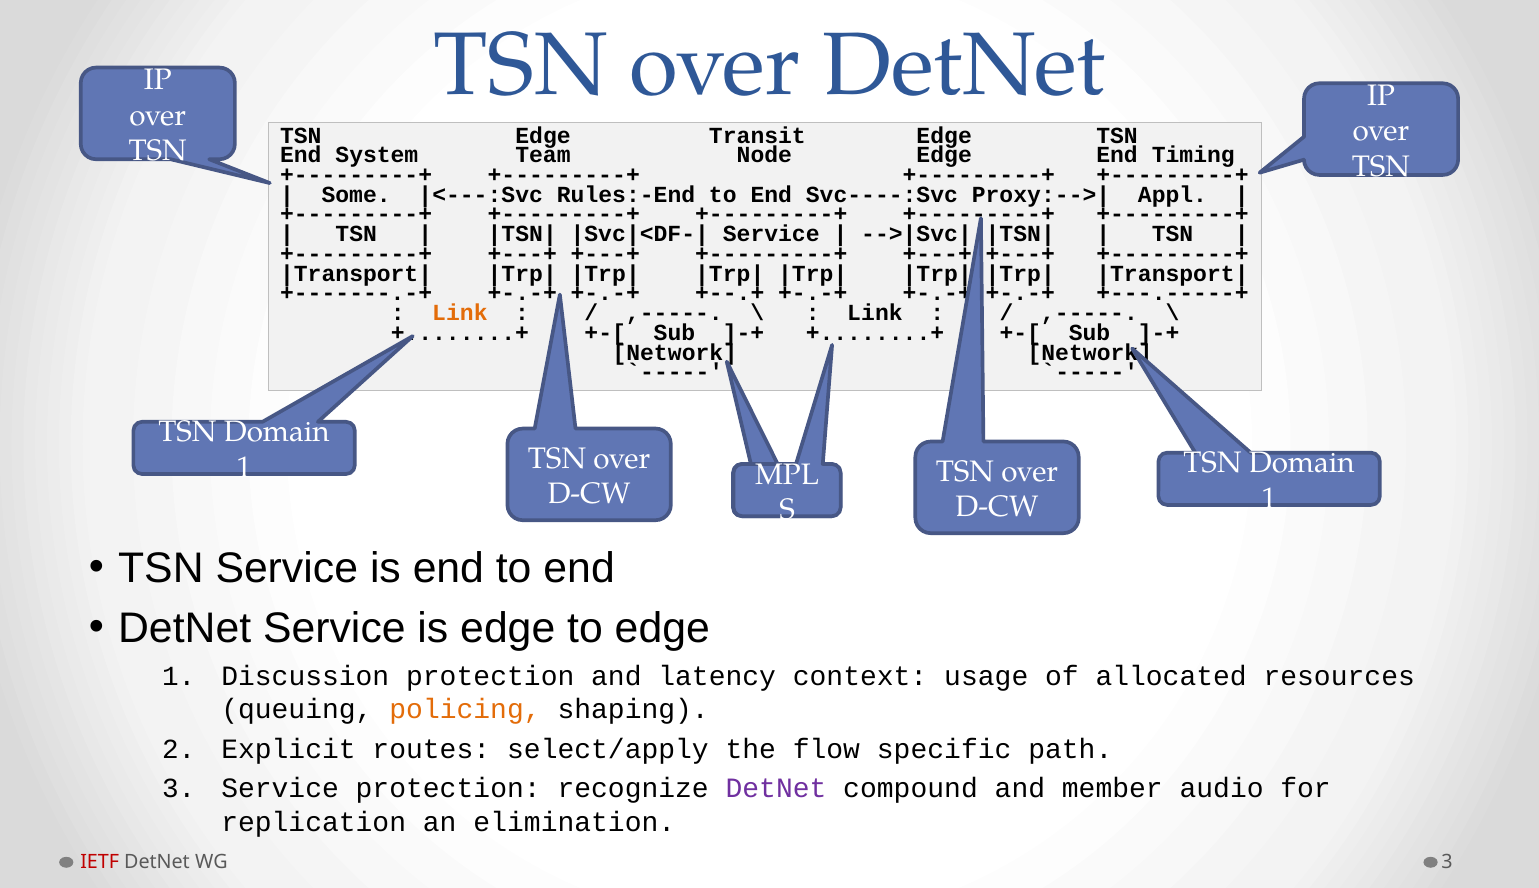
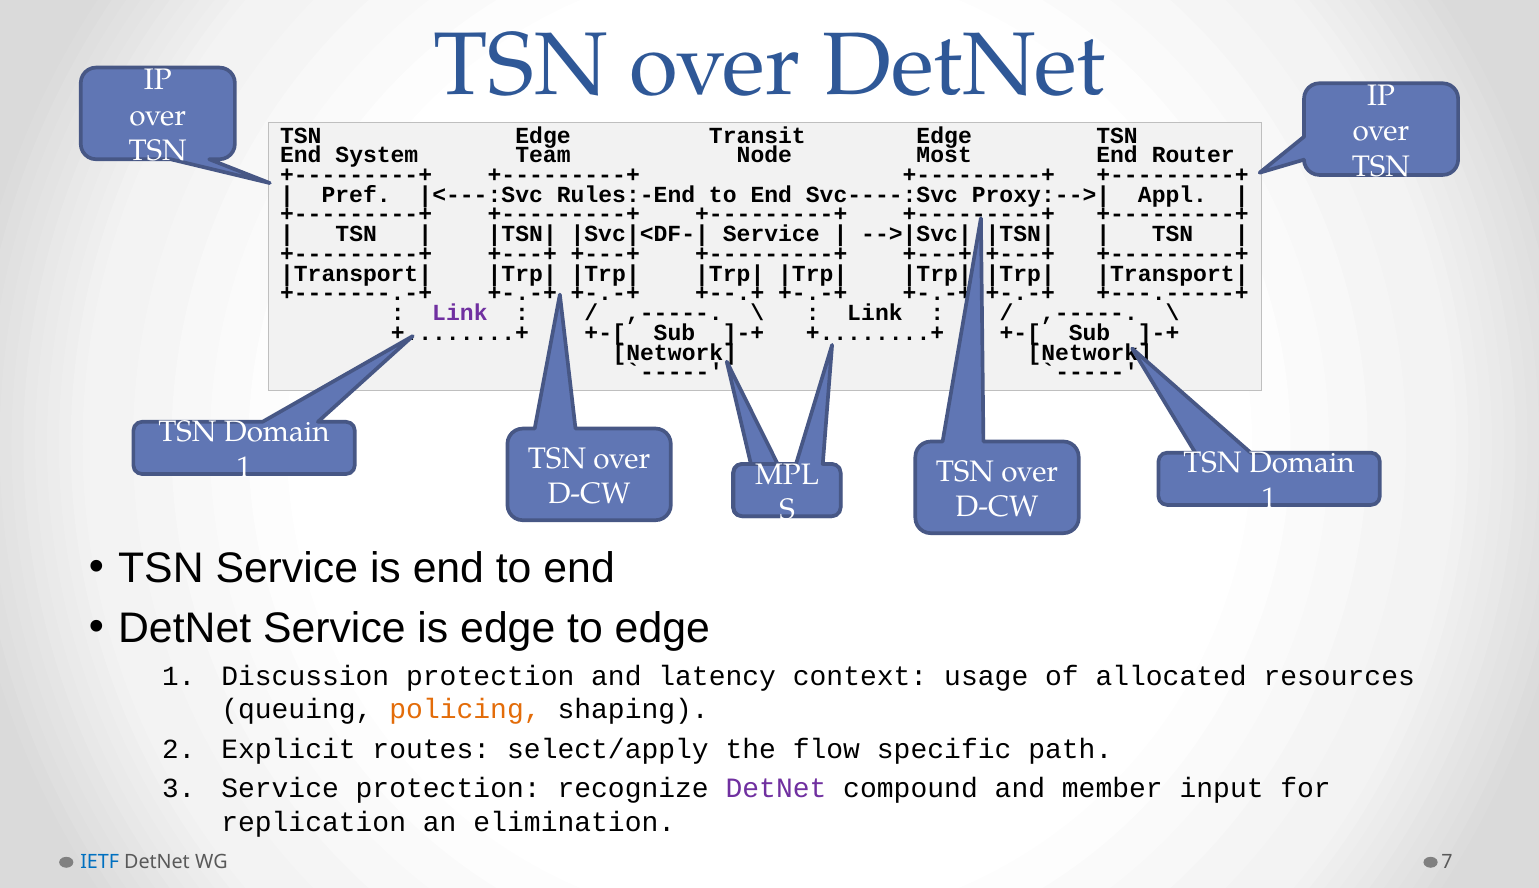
Node Edge: Edge -> Most
Timing: Timing -> Router
Some: Some -> Pref
Link at (460, 313) colour: orange -> purple
audio: audio -> input
IETF colour: red -> blue
WG 3: 3 -> 7
